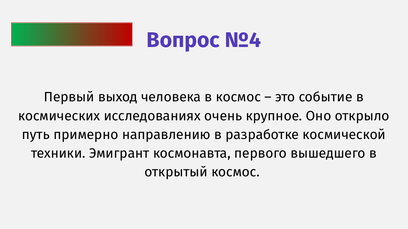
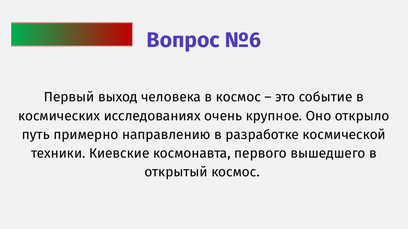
№4: №4 -> №6
Эмигрант: Эмигрант -> Киевские
